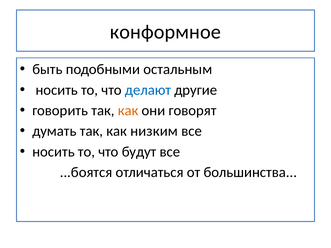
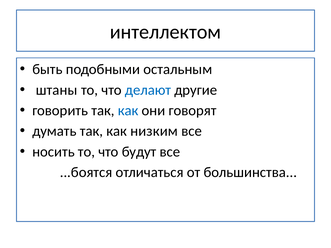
конформное: конформное -> интеллектом
носить at (57, 90): носить -> штаны
как at (128, 111) colour: orange -> blue
